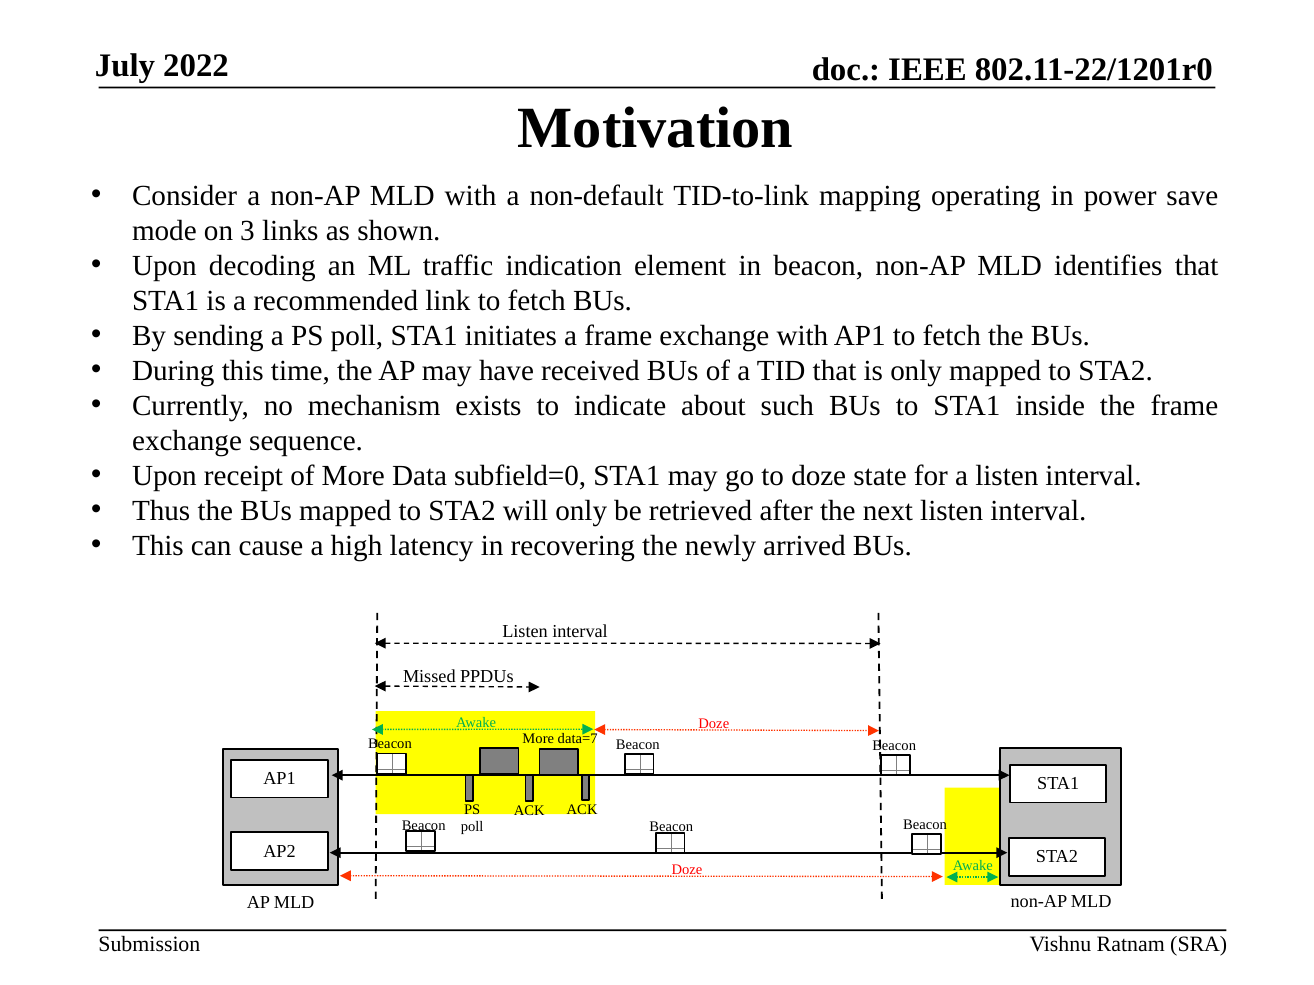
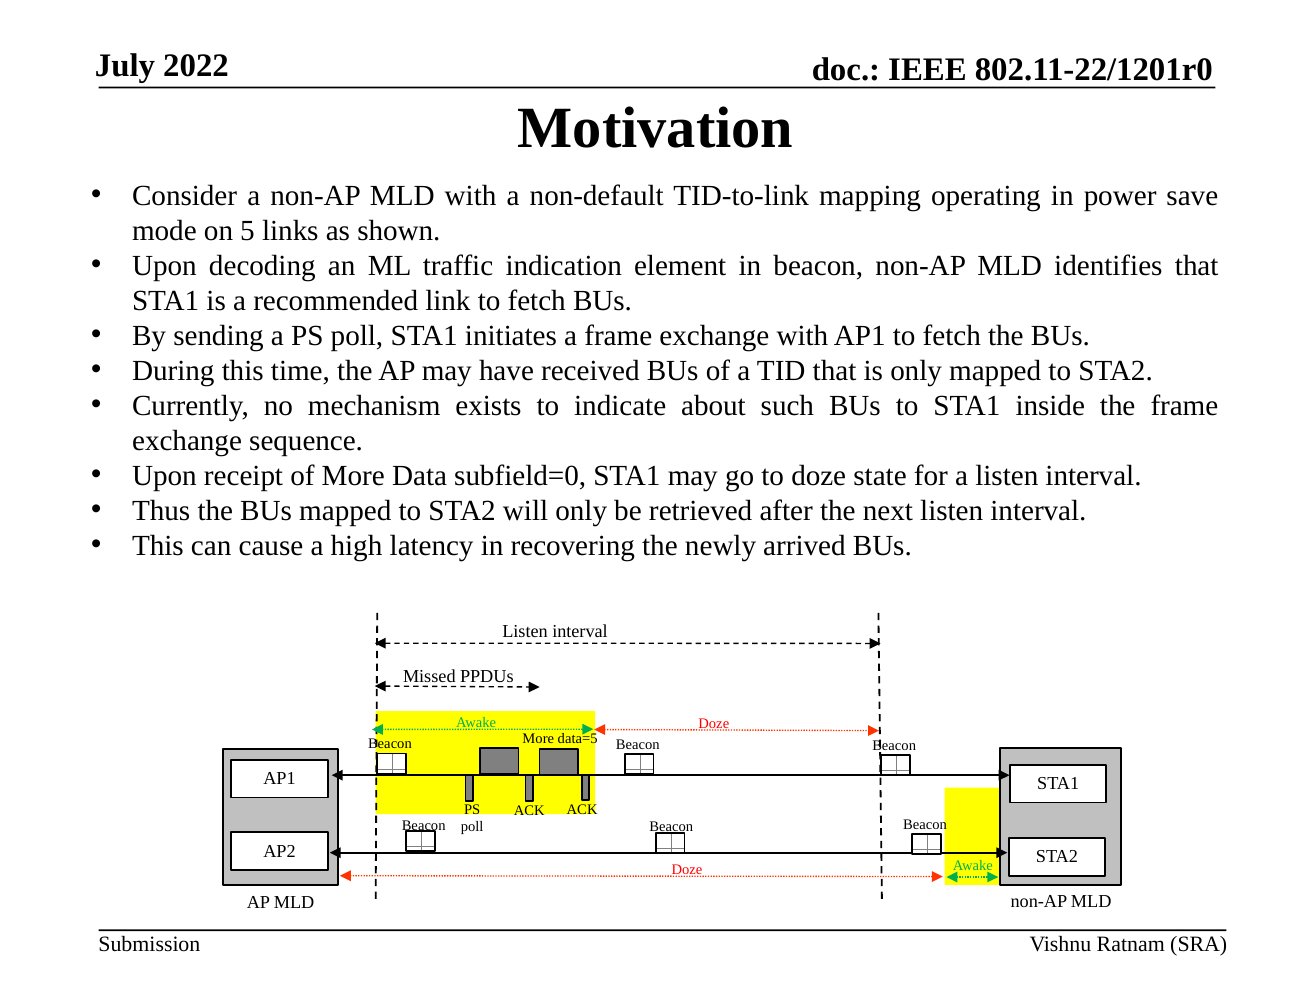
3: 3 -> 5
data=7: data=7 -> data=5
